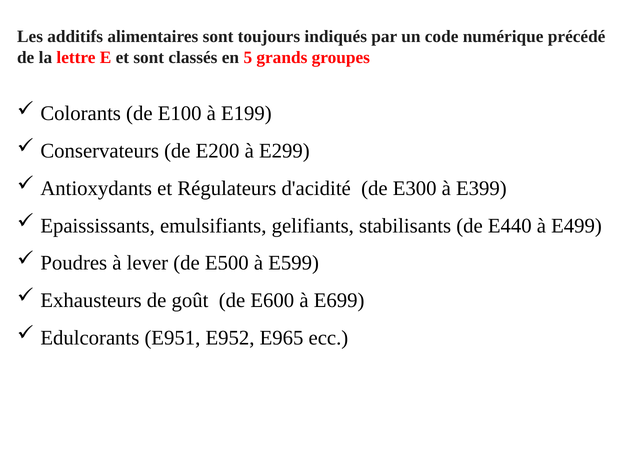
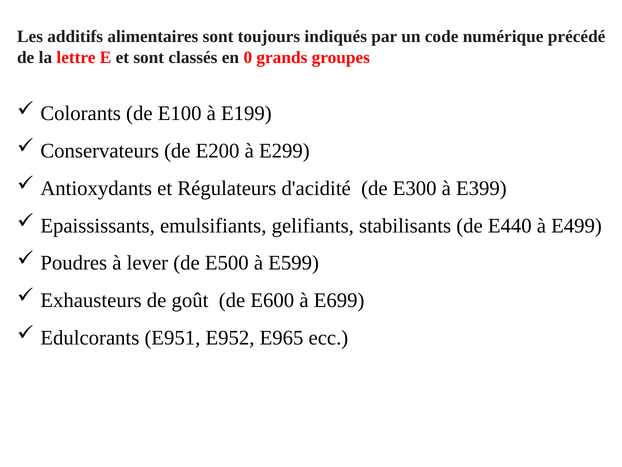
5: 5 -> 0
